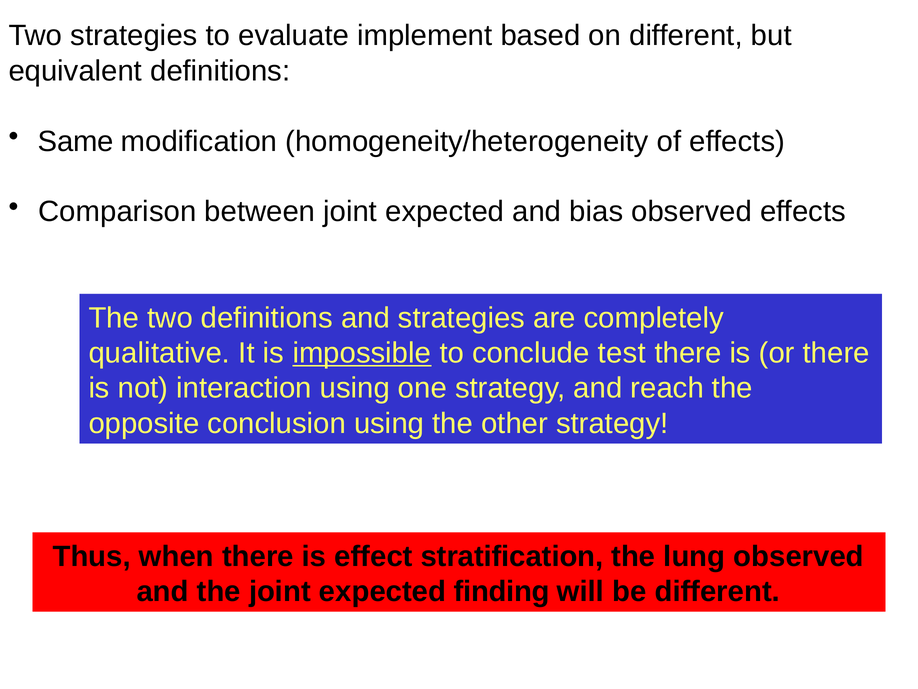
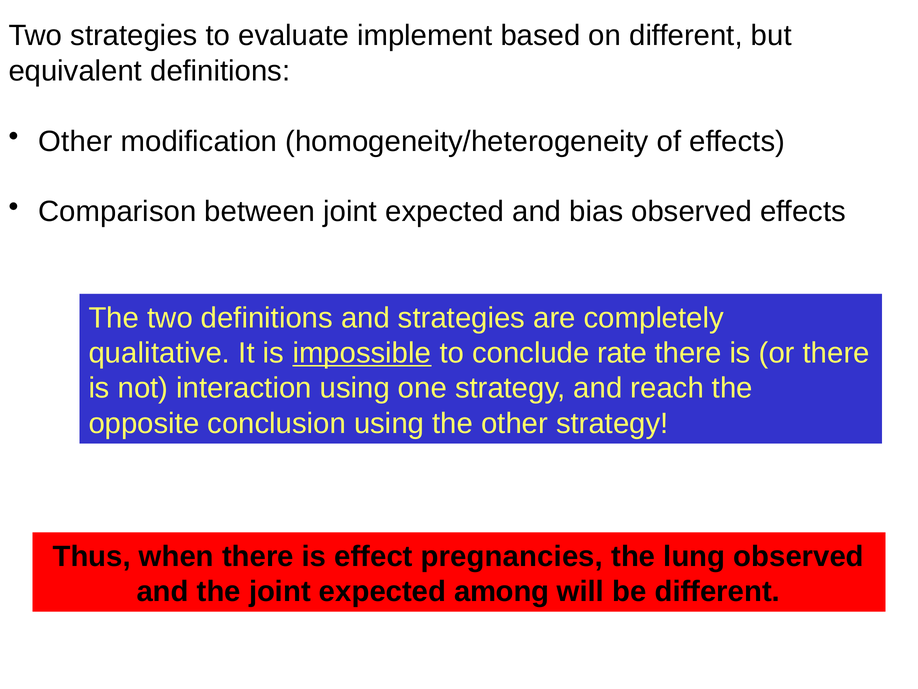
Same at (76, 141): Same -> Other
test: test -> rate
stratification: stratification -> pregnancies
finding: finding -> among
